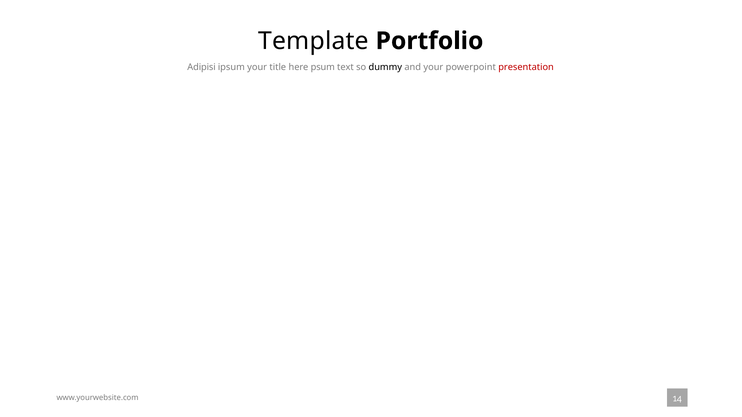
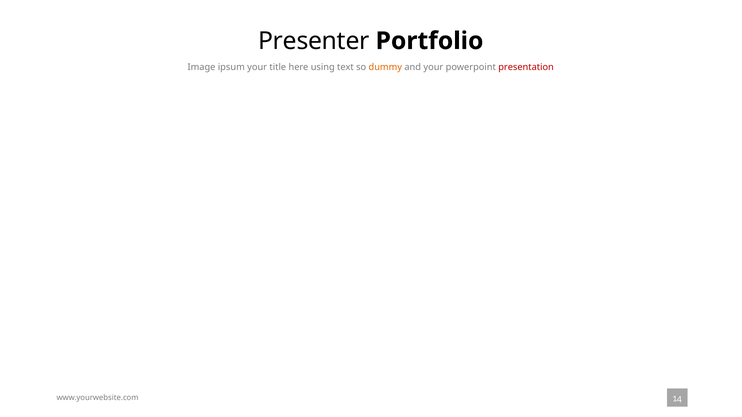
Template: Template -> Presenter
Adipisi: Adipisi -> Image
psum: psum -> using
dummy colour: black -> orange
